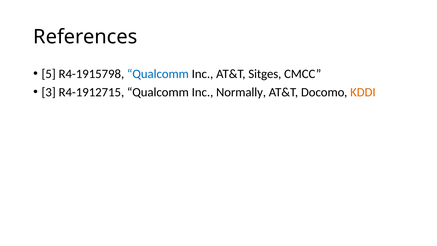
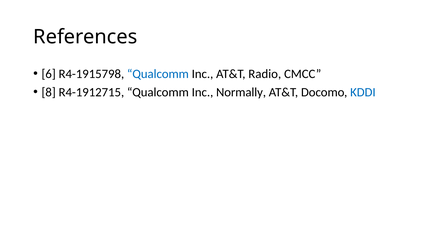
5: 5 -> 6
Sitges: Sitges -> Radio
3: 3 -> 8
KDDI colour: orange -> blue
